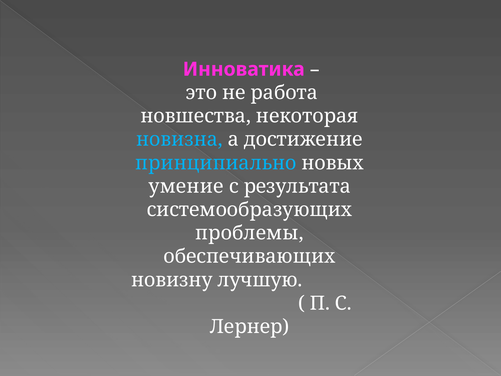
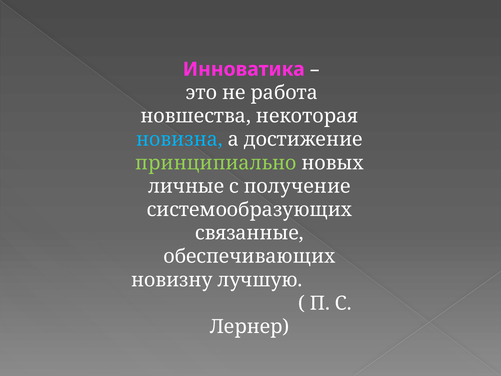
принципиально colour: light blue -> light green
умение: умение -> личные
результата: результата -> получение
проблемы: проблемы -> связанные
